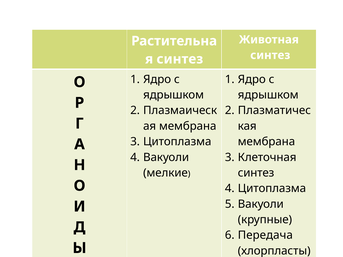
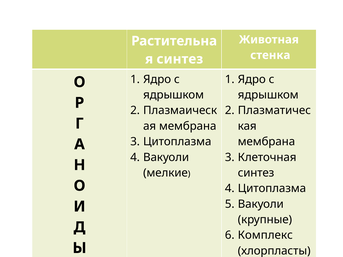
синтез at (270, 55): синтез -> стенка
Передача: Передача -> Комплекс
